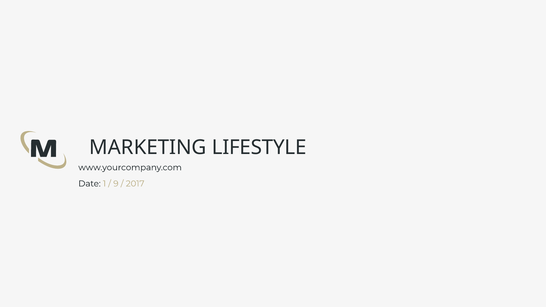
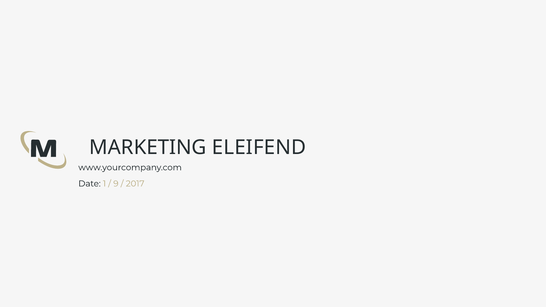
LIFESTYLE: LIFESTYLE -> ELEIFEND
